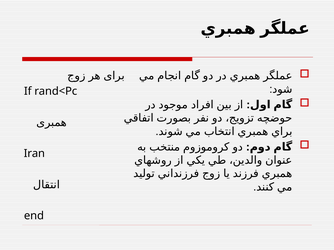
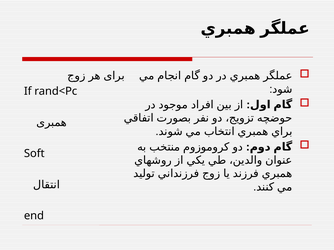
Iran: Iran -> Soft
